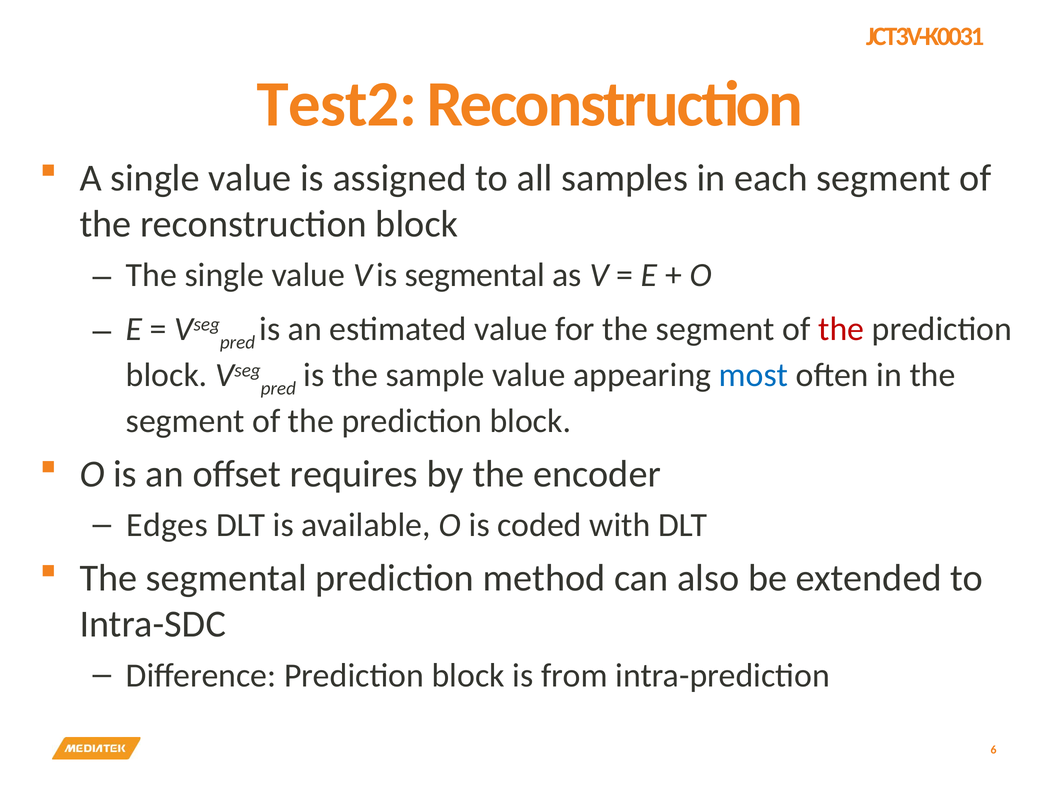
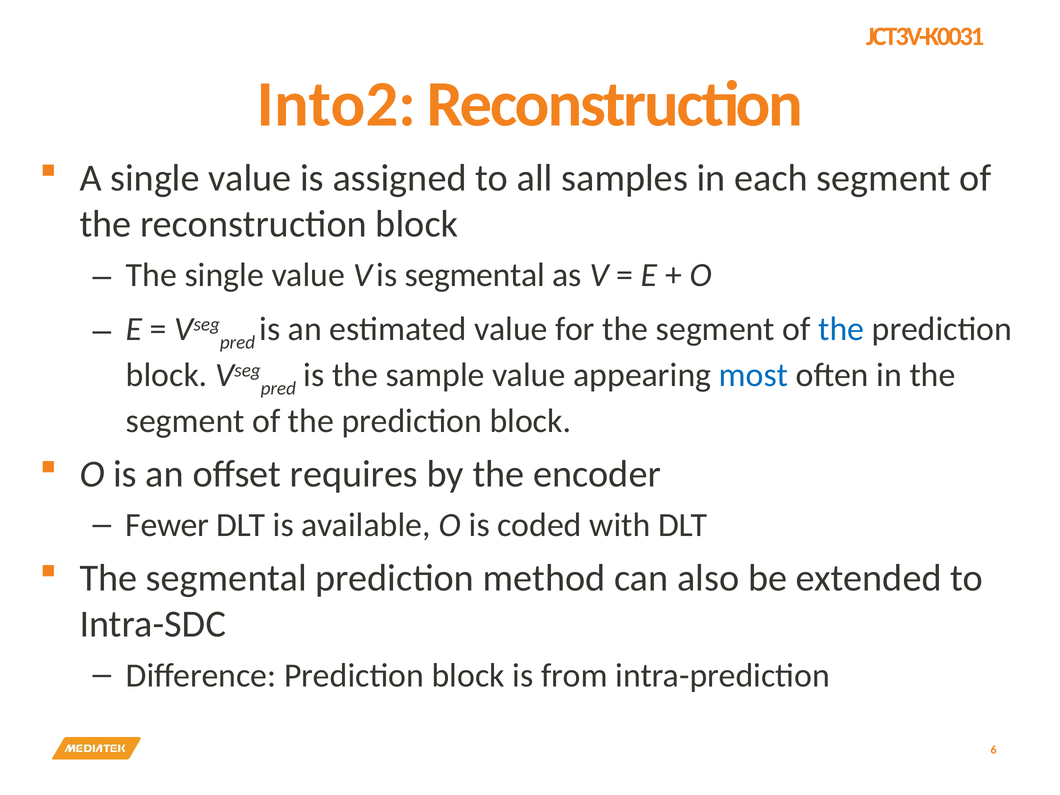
Test2: Test2 -> Into2
the at (841, 329) colour: red -> blue
Edges: Edges -> Fewer
